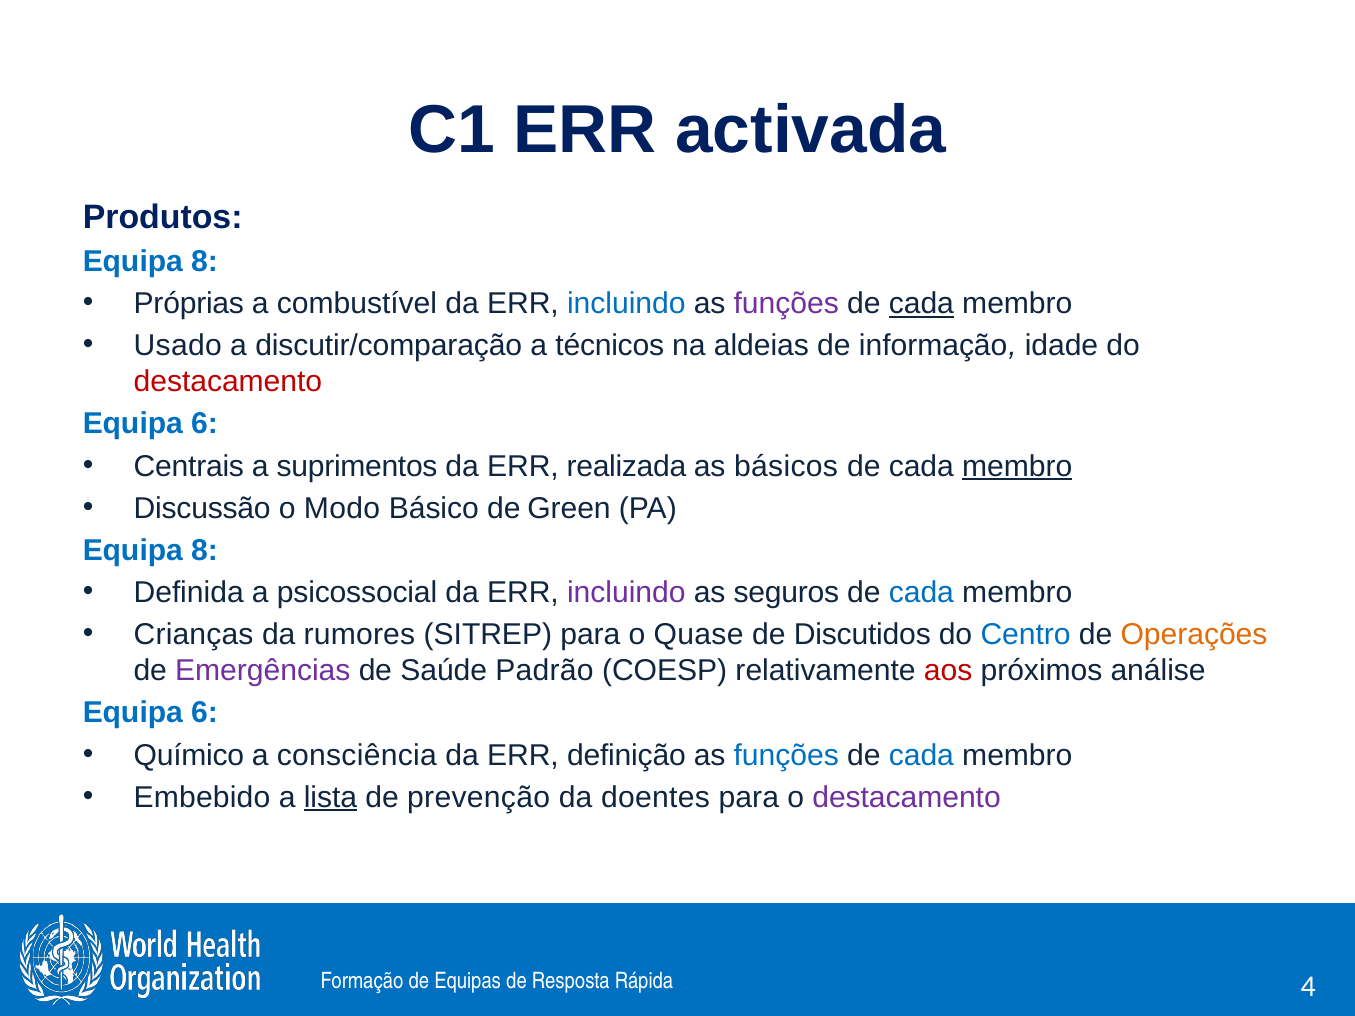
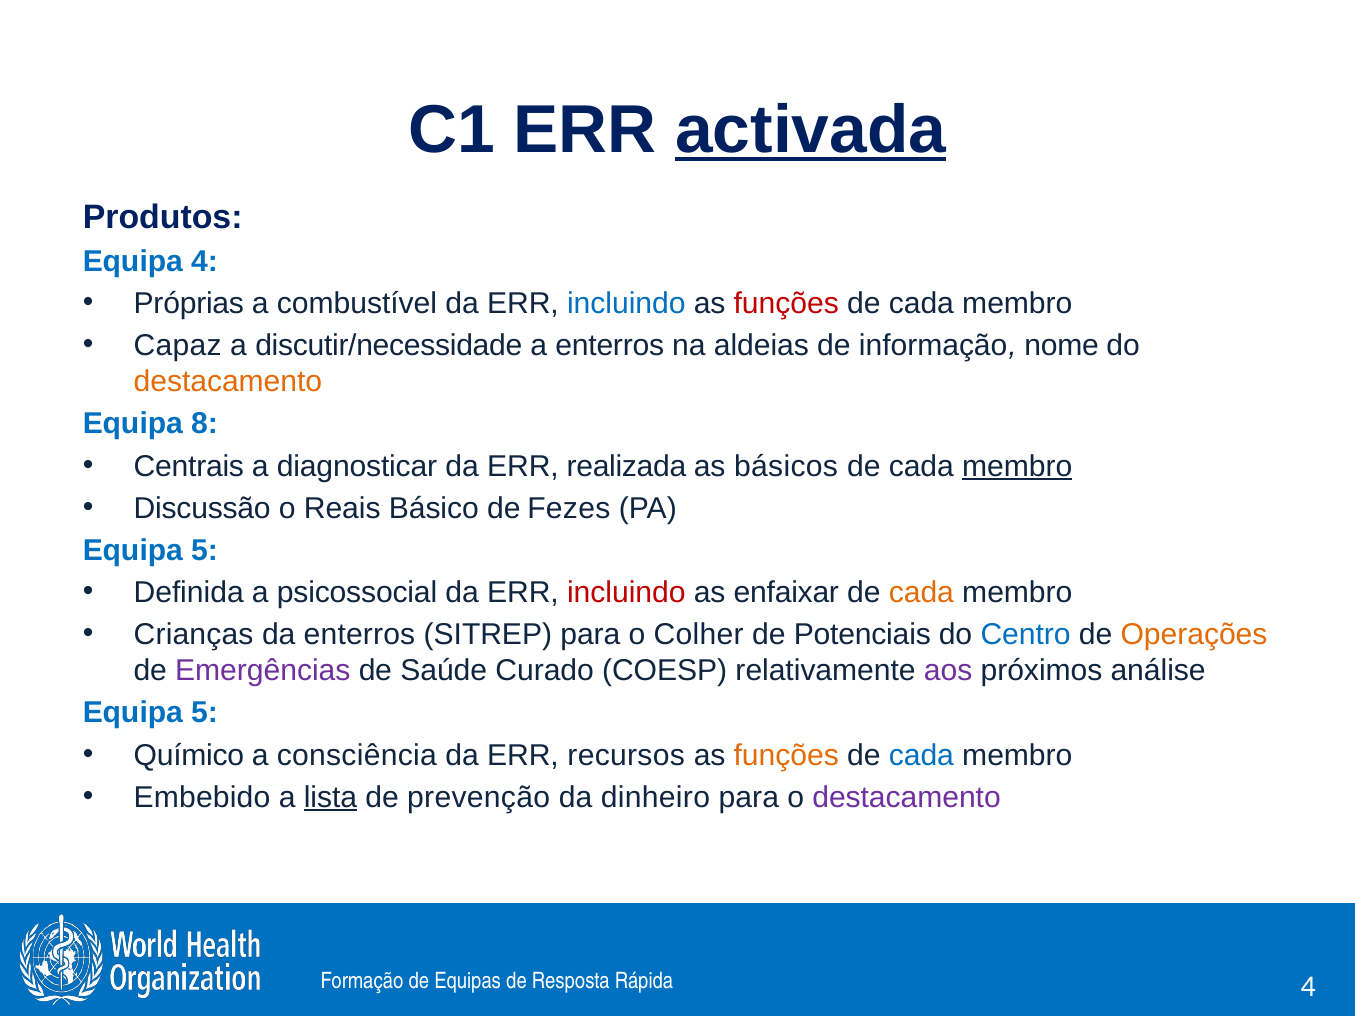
activada underline: none -> present
8 at (204, 262): 8 -> 4
funções at (786, 304) colour: purple -> red
cada at (921, 304) underline: present -> none
Usado: Usado -> Capaz
discutir/comparação: discutir/comparação -> discutir/necessidade
a técnicos: técnicos -> enterros
idade: idade -> nome
destacamento at (228, 382) colour: red -> orange
6 at (204, 424): 6 -> 8
suprimentos: suprimentos -> diagnosticar
Modo: Modo -> Reais
Green: Green -> Fezes
8 at (204, 551): 8 -> 5
incluindo at (626, 593) colour: purple -> red
seguros: seguros -> enfaixar
cada at (921, 593) colour: blue -> orange
da rumores: rumores -> enterros
Quase: Quase -> Colher
Discutidos: Discutidos -> Potenciais
Padrão: Padrão -> Curado
aos colour: red -> purple
6 at (204, 713): 6 -> 5
definição: definição -> recursos
funções at (786, 755) colour: blue -> orange
doentes: doentes -> dinheiro
